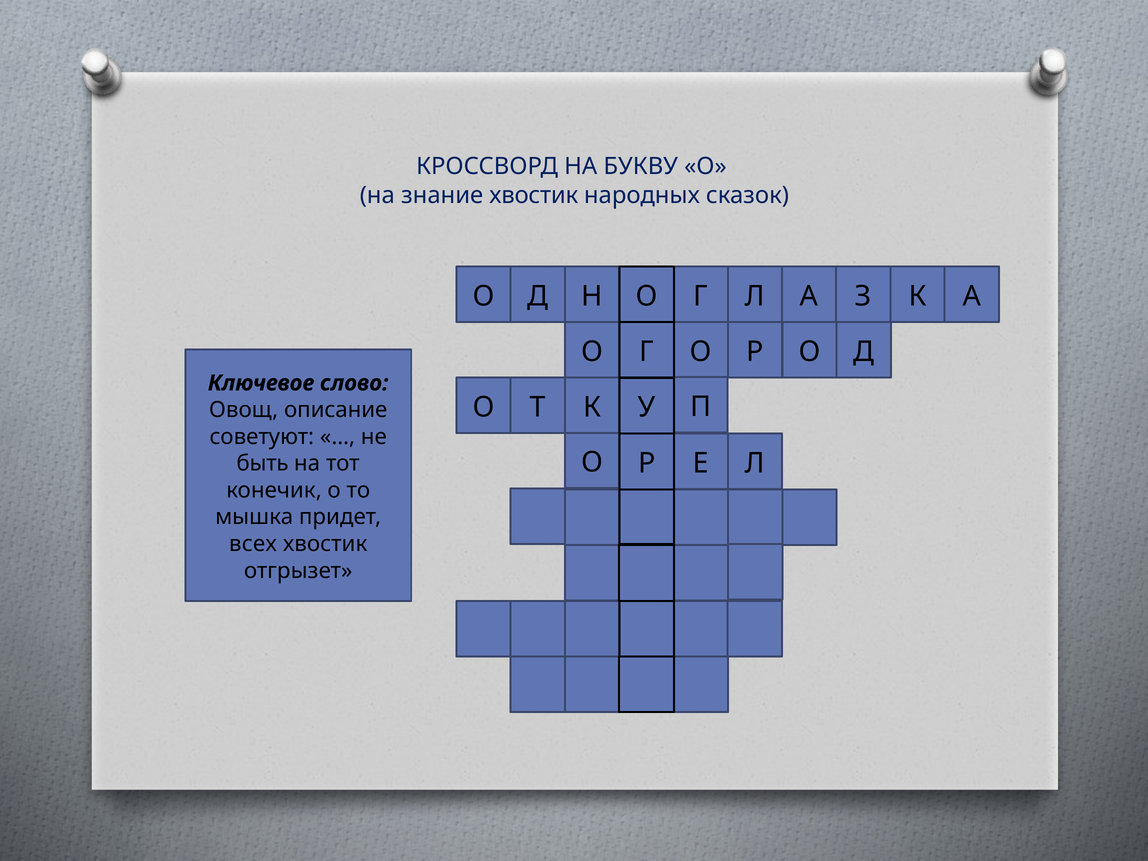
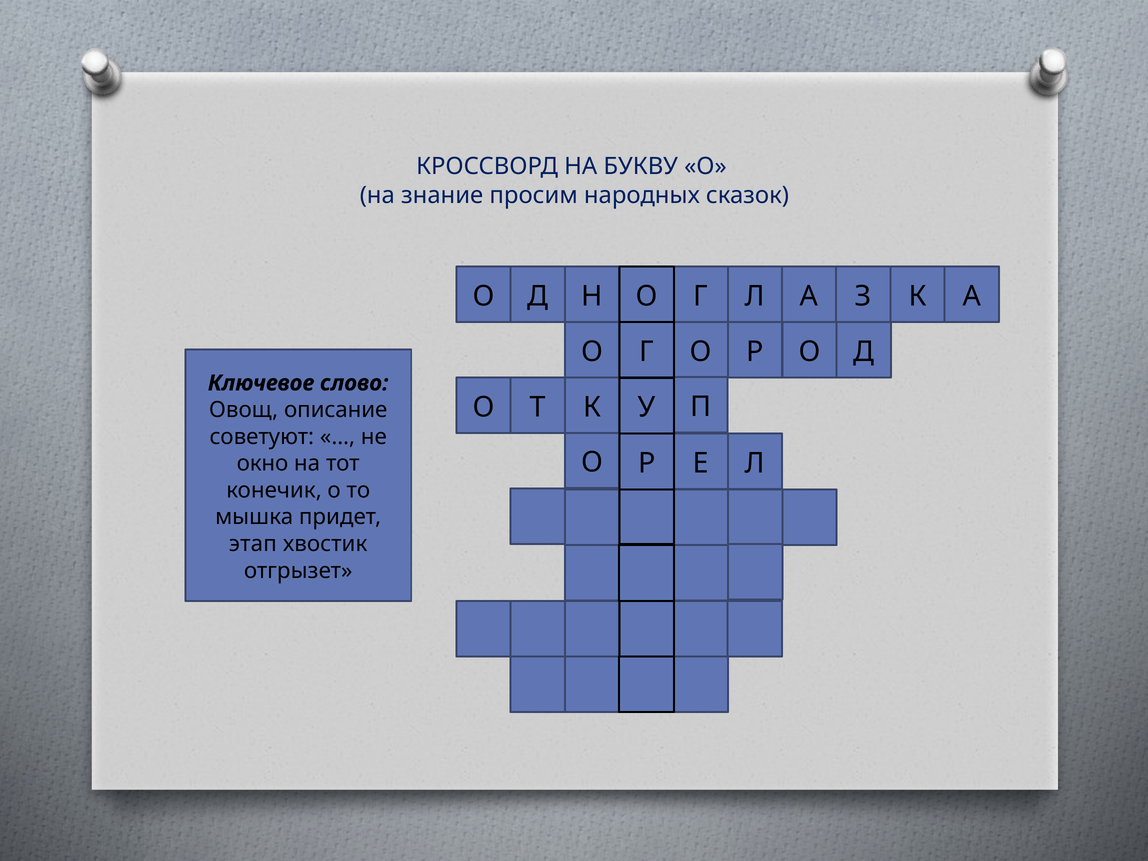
знание хвостик: хвостик -> просим
быть: быть -> окно
всех: всех -> этап
